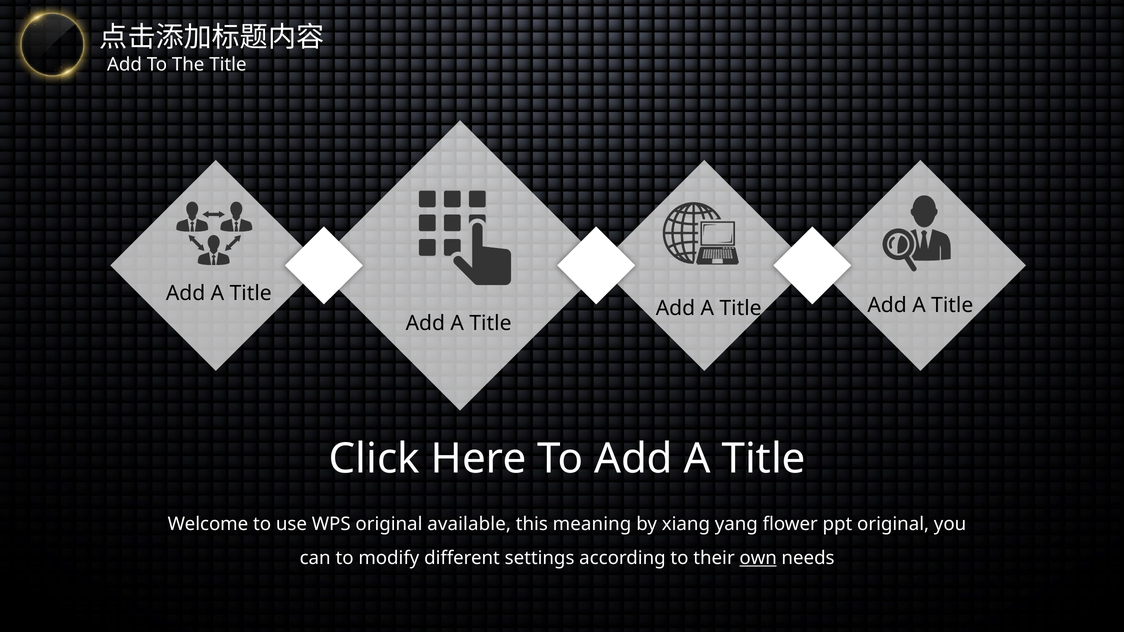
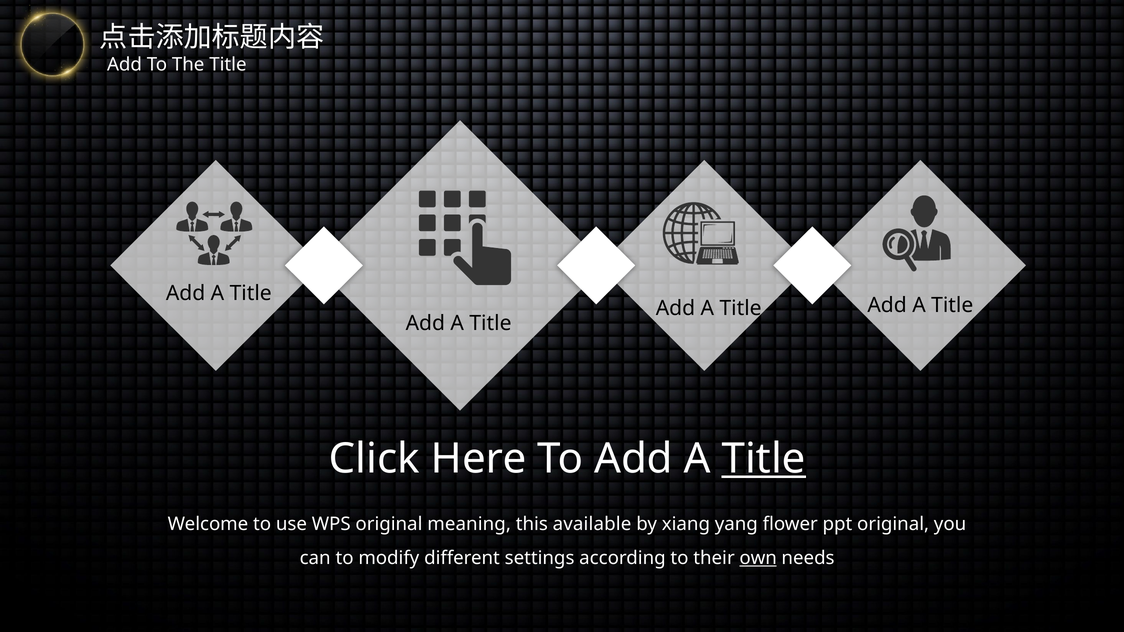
Title at (764, 459) underline: none -> present
available: available -> meaning
meaning: meaning -> available
